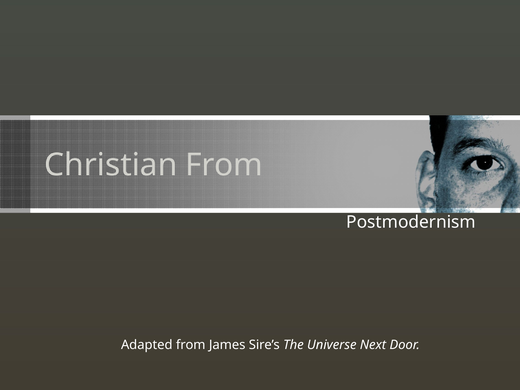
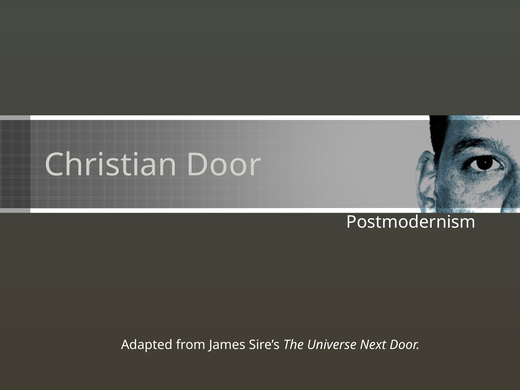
Christian From: From -> Door
